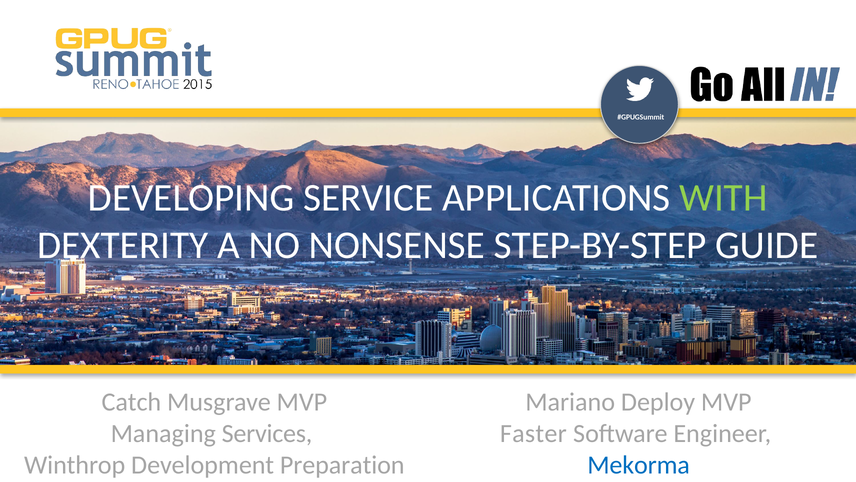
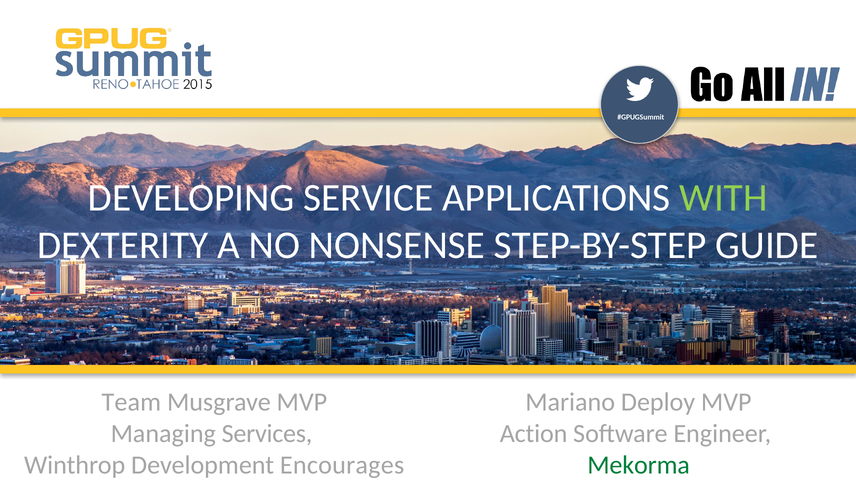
Catch: Catch -> Team
Faster: Faster -> Action
Preparation: Preparation -> Encourages
Mekorma colour: blue -> green
